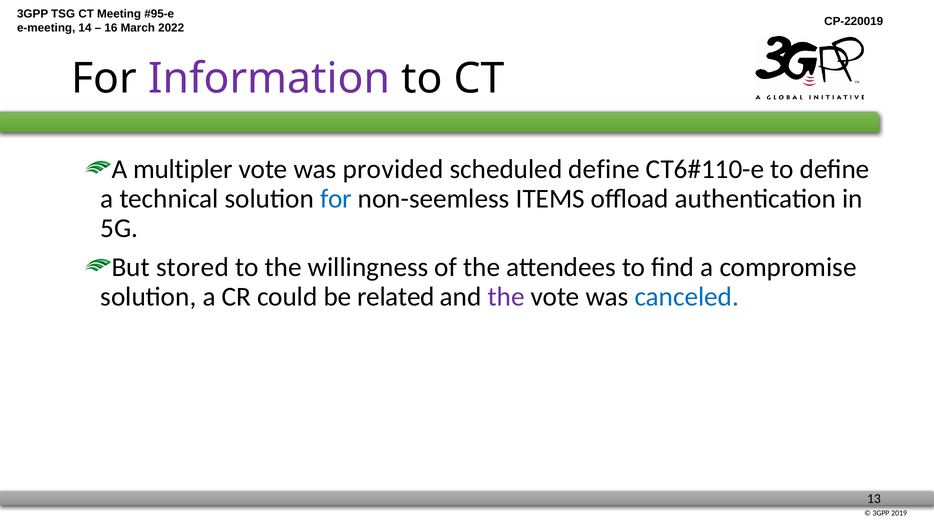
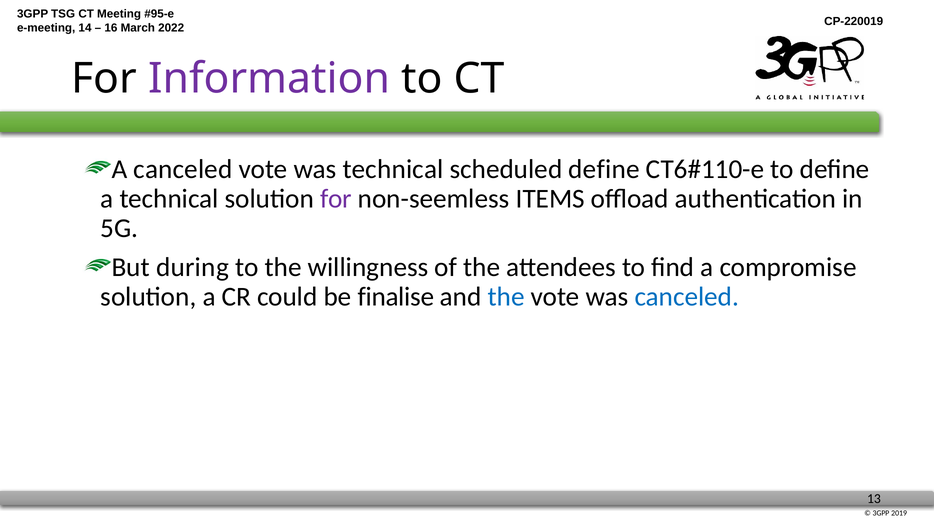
A multipler: multipler -> canceled
was provided: provided -> technical
for at (336, 199) colour: blue -> purple
stored: stored -> during
related: related -> finalise
the at (506, 297) colour: purple -> blue
